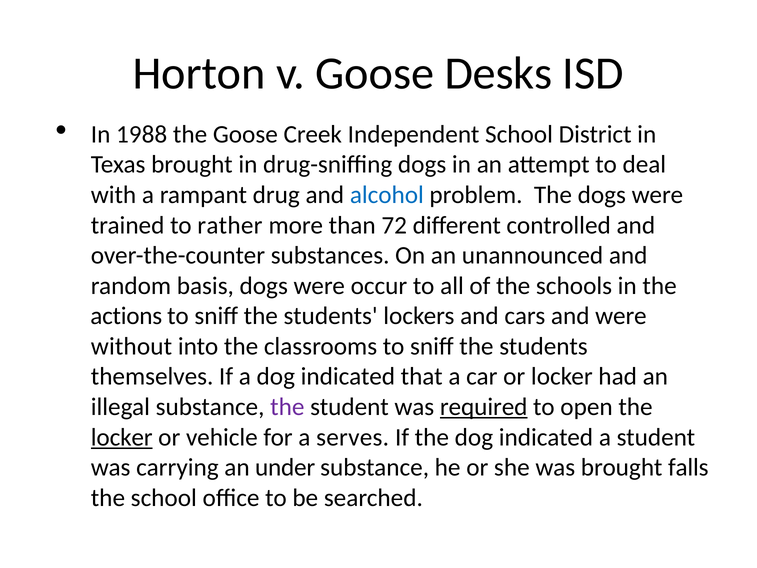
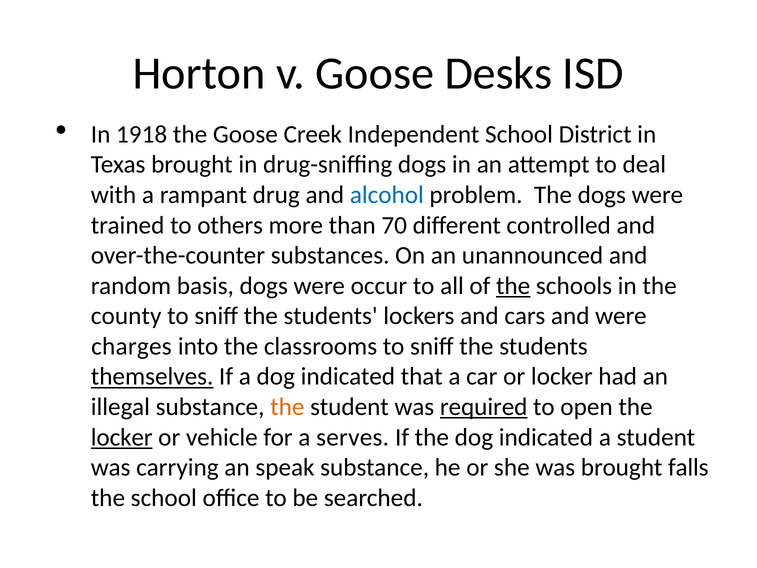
1988: 1988 -> 1918
rather: rather -> others
72: 72 -> 70
the at (513, 286) underline: none -> present
actions: actions -> county
without: without -> charges
themselves underline: none -> present
the at (287, 407) colour: purple -> orange
under: under -> speak
